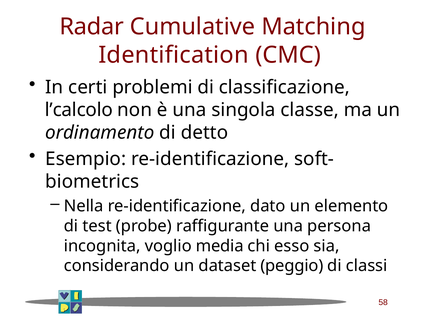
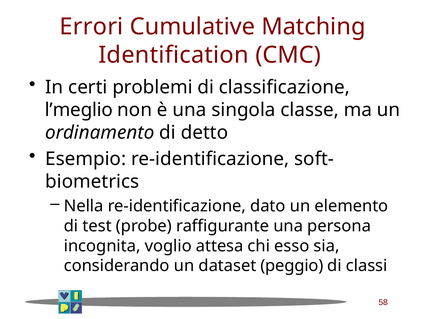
Radar: Radar -> Errori
l’calcolo: l’calcolo -> l’meglio
media: media -> attesa
